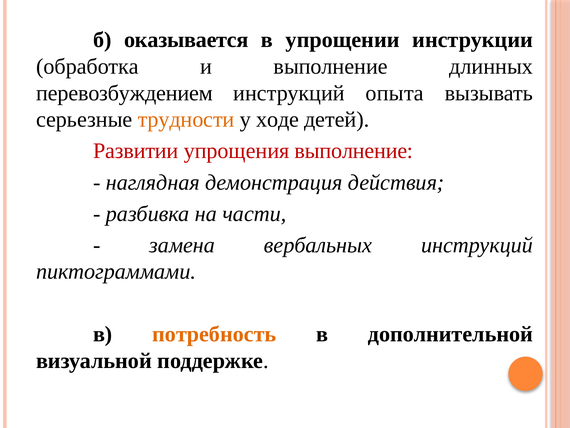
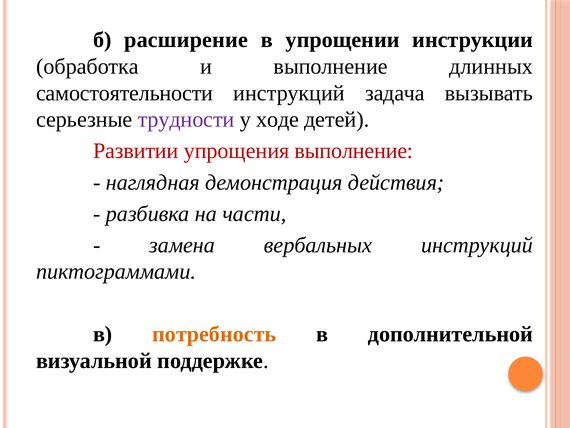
оказывается: оказывается -> расширение
перевозбуждением: перевозбуждением -> самостоятельности
опыта: опыта -> задача
трудности colour: orange -> purple
